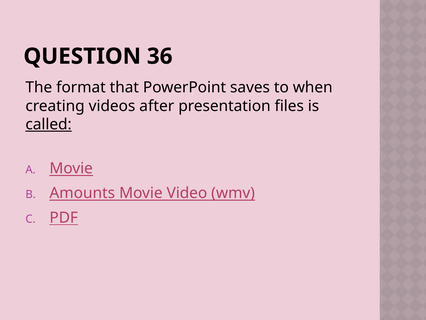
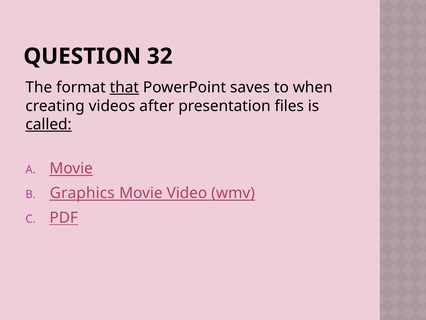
36: 36 -> 32
that underline: none -> present
Amounts: Amounts -> Graphics
